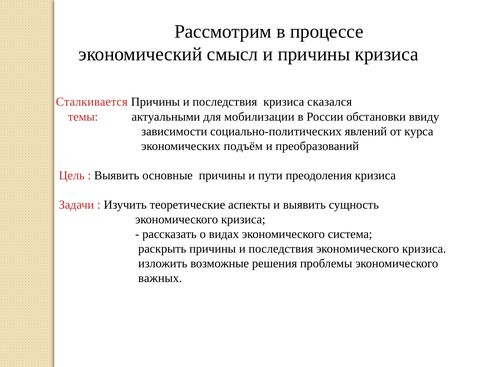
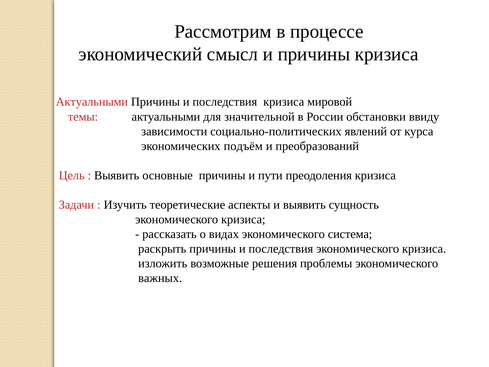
Сталкивается at (92, 102): Сталкивается -> Актуальными
сказался: сказался -> мировой
мобилизации: мобилизации -> значительной
